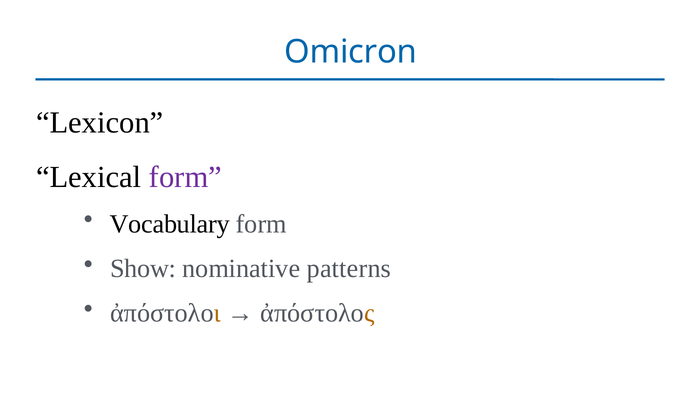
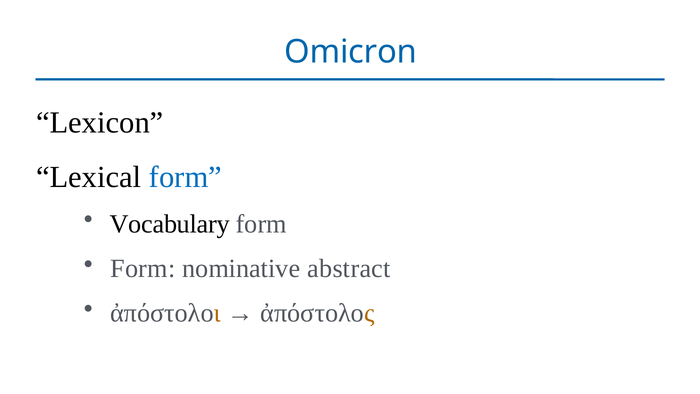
form at (186, 177) colour: purple -> blue
Show at (143, 268): Show -> Form
patterns: patterns -> abstract
